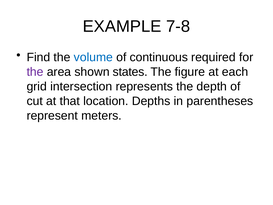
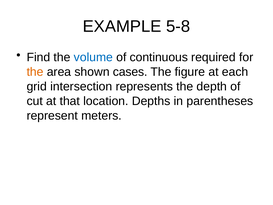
7-8: 7-8 -> 5-8
the at (35, 72) colour: purple -> orange
states: states -> cases
